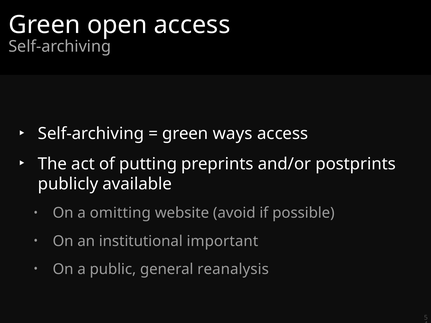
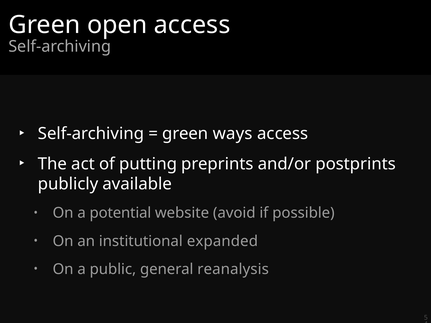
omitting: omitting -> potential
important: important -> expanded
